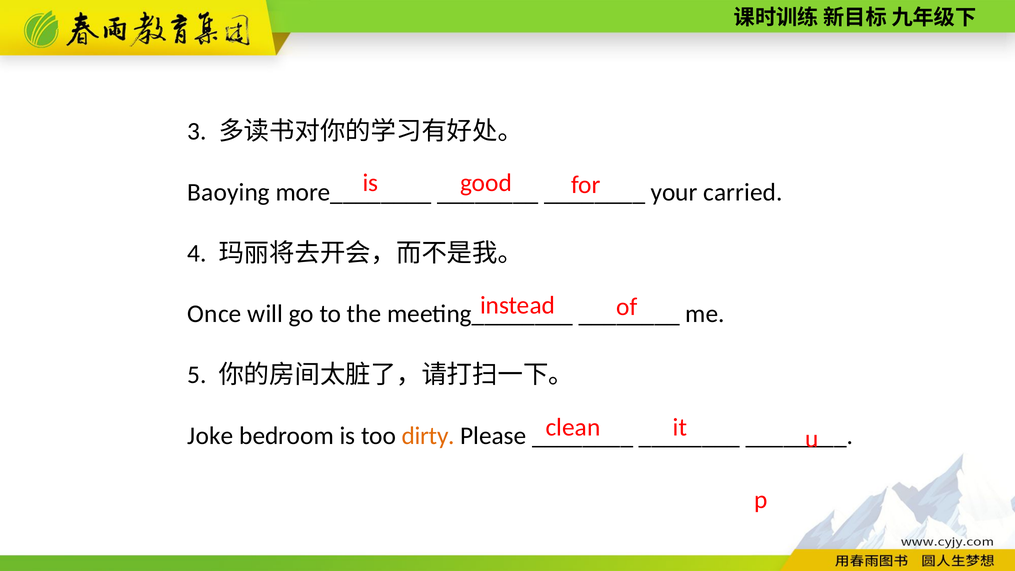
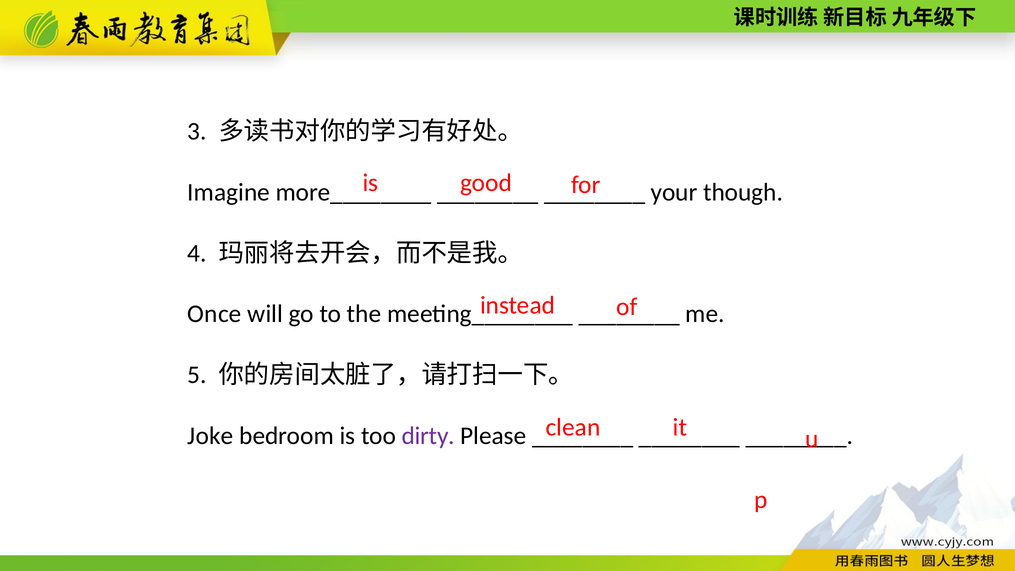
Baoying: Baoying -> Imagine
carried: carried -> though
dirty colour: orange -> purple
